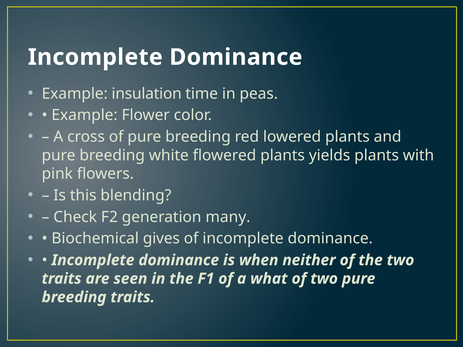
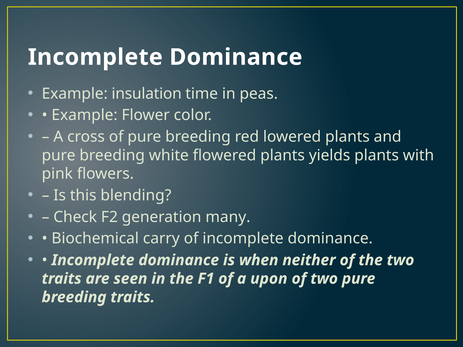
gives: gives -> carry
what: what -> upon
